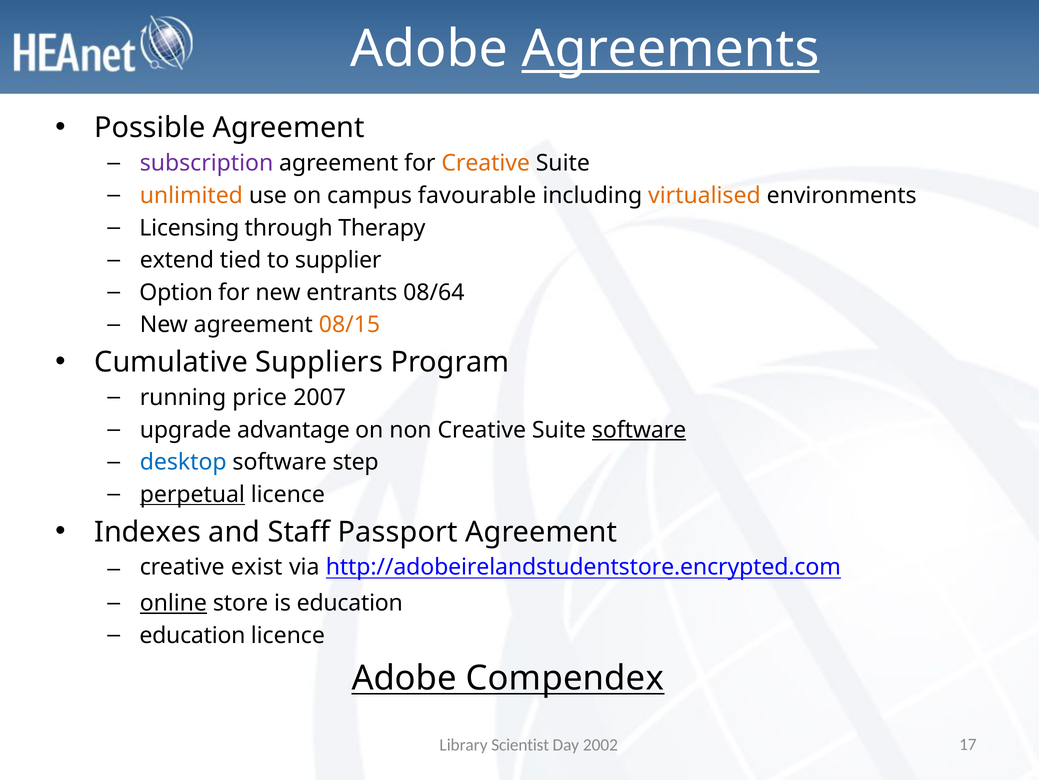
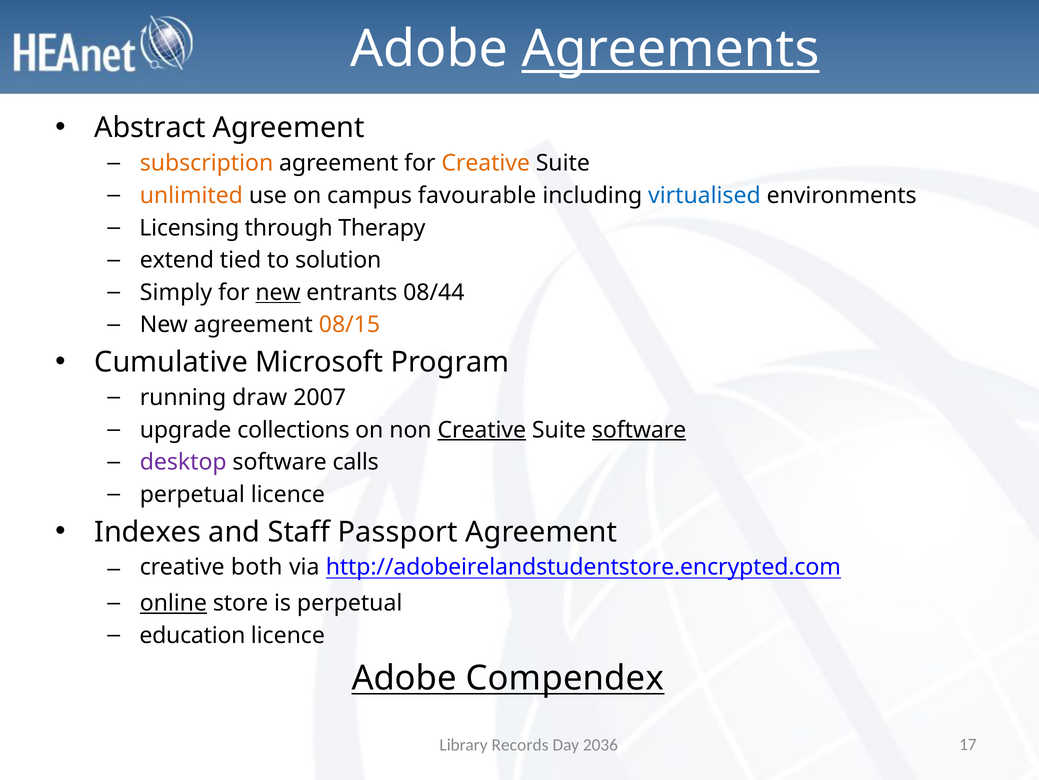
Possible: Possible -> Abstract
subscription colour: purple -> orange
virtualised colour: orange -> blue
supplier: supplier -> solution
Option: Option -> Simply
new at (278, 292) underline: none -> present
08/64: 08/64 -> 08/44
Suppliers: Suppliers -> Microsoft
price: price -> draw
advantage: advantage -> collections
Creative at (482, 430) underline: none -> present
desktop colour: blue -> purple
step: step -> calls
perpetual at (192, 494) underline: present -> none
exist: exist -> both
is education: education -> perpetual
Scientist: Scientist -> Records
2002: 2002 -> 2036
